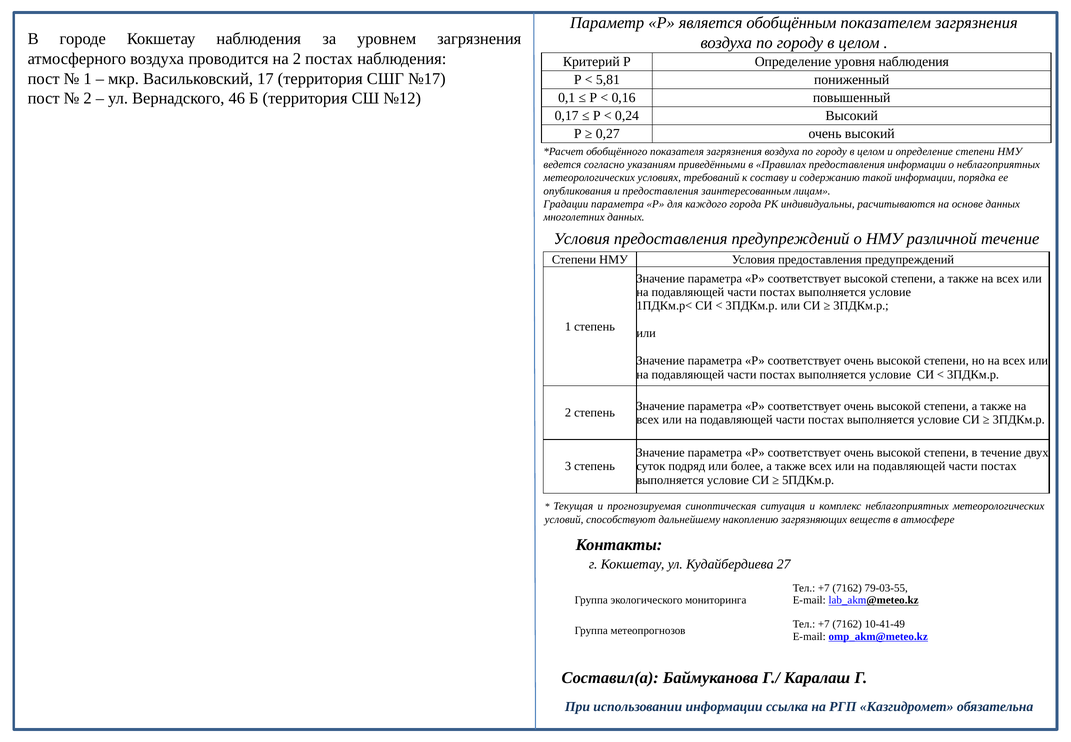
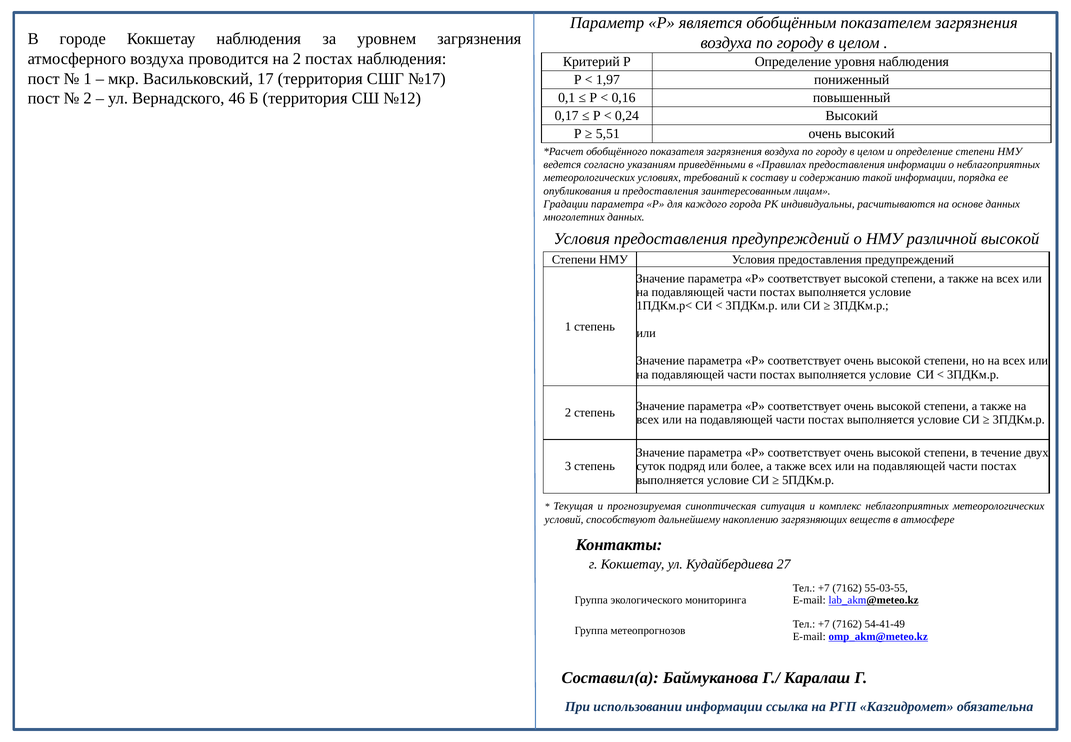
5,81: 5,81 -> 1,97
0,27: 0,27 -> 5,51
различной течение: течение -> высокой
79-03-55: 79-03-55 -> 55-03-55
10-41-49: 10-41-49 -> 54-41-49
